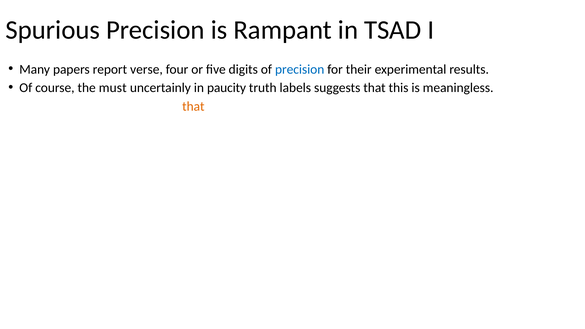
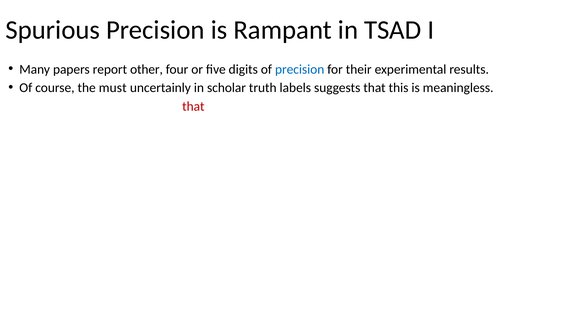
verse: verse -> other
paucity: paucity -> scholar
that at (193, 106) colour: orange -> red
